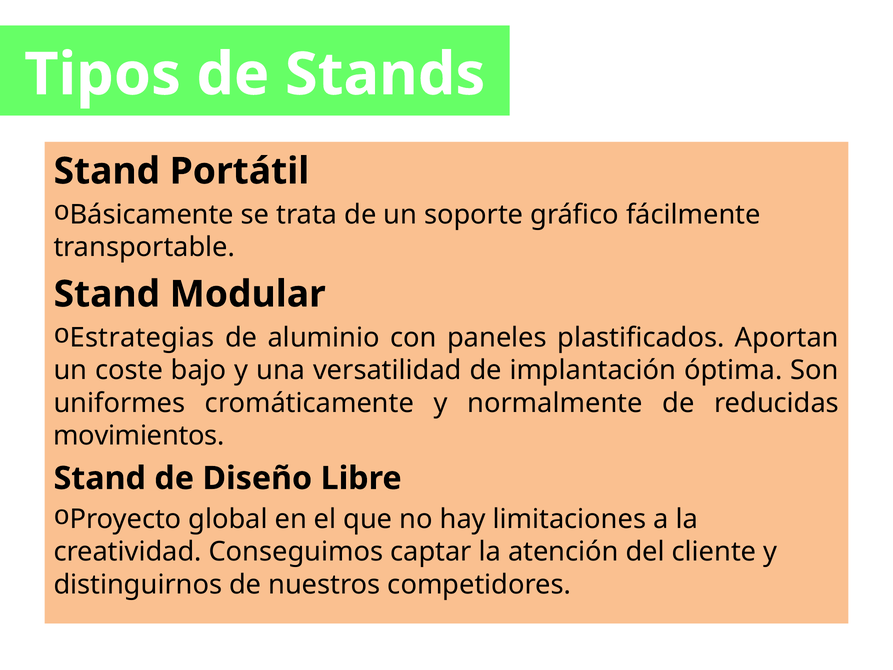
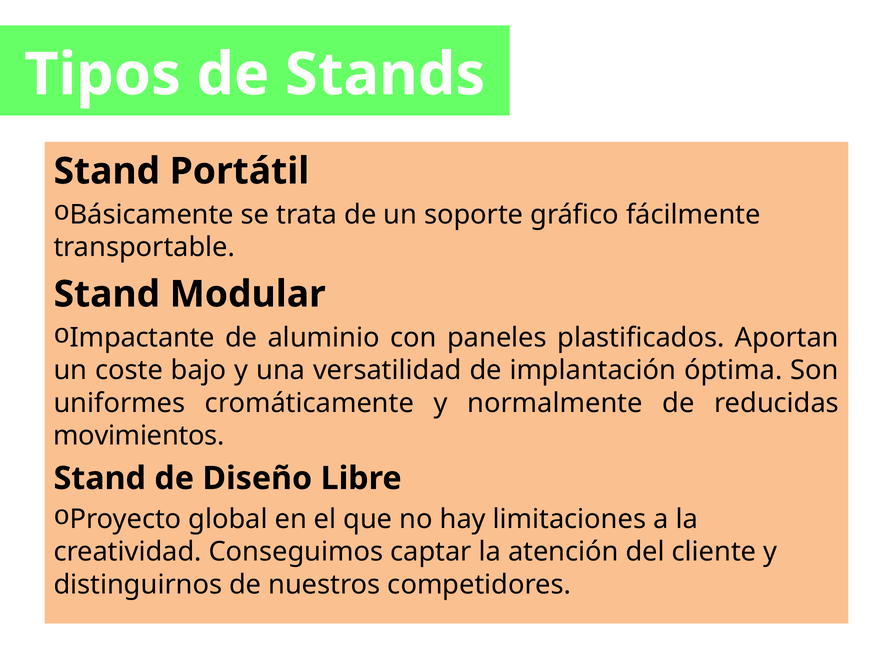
Estrategias: Estrategias -> Impactante
